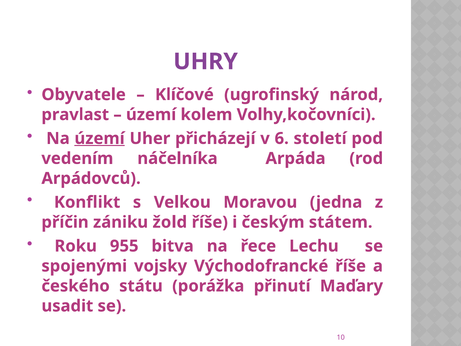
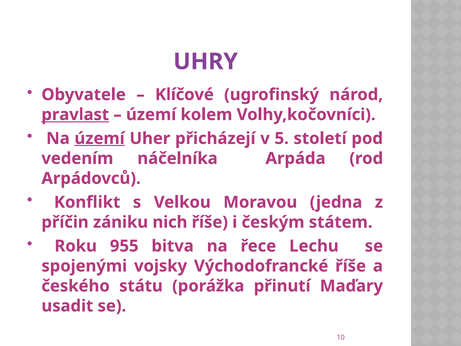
pravlast underline: none -> present
6: 6 -> 5
žold: žold -> nich
